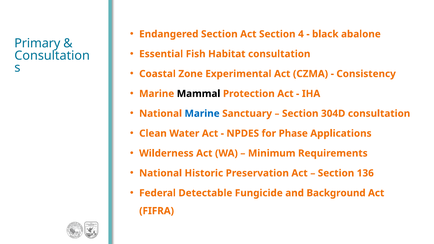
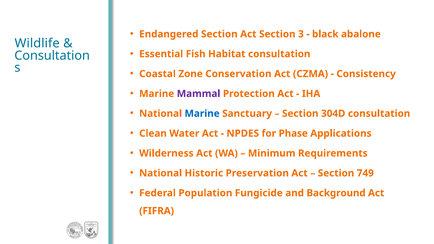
4: 4 -> 3
Primary: Primary -> Wildlife
Experimental: Experimental -> Conservation
Mammal colour: black -> purple
136: 136 -> 749
Detectable: Detectable -> Population
